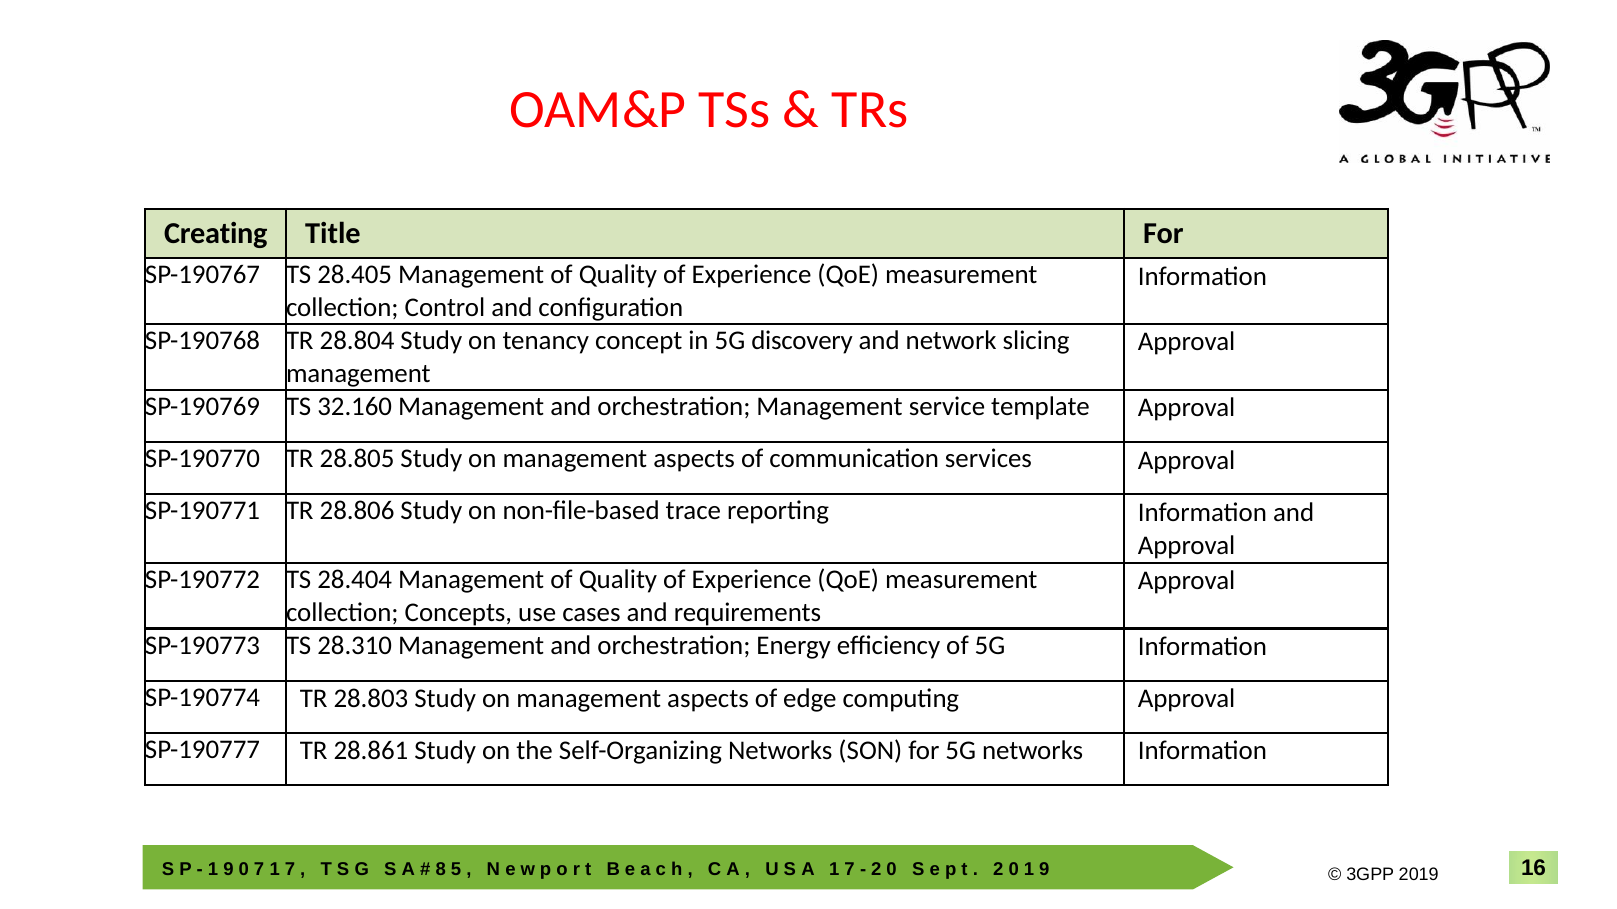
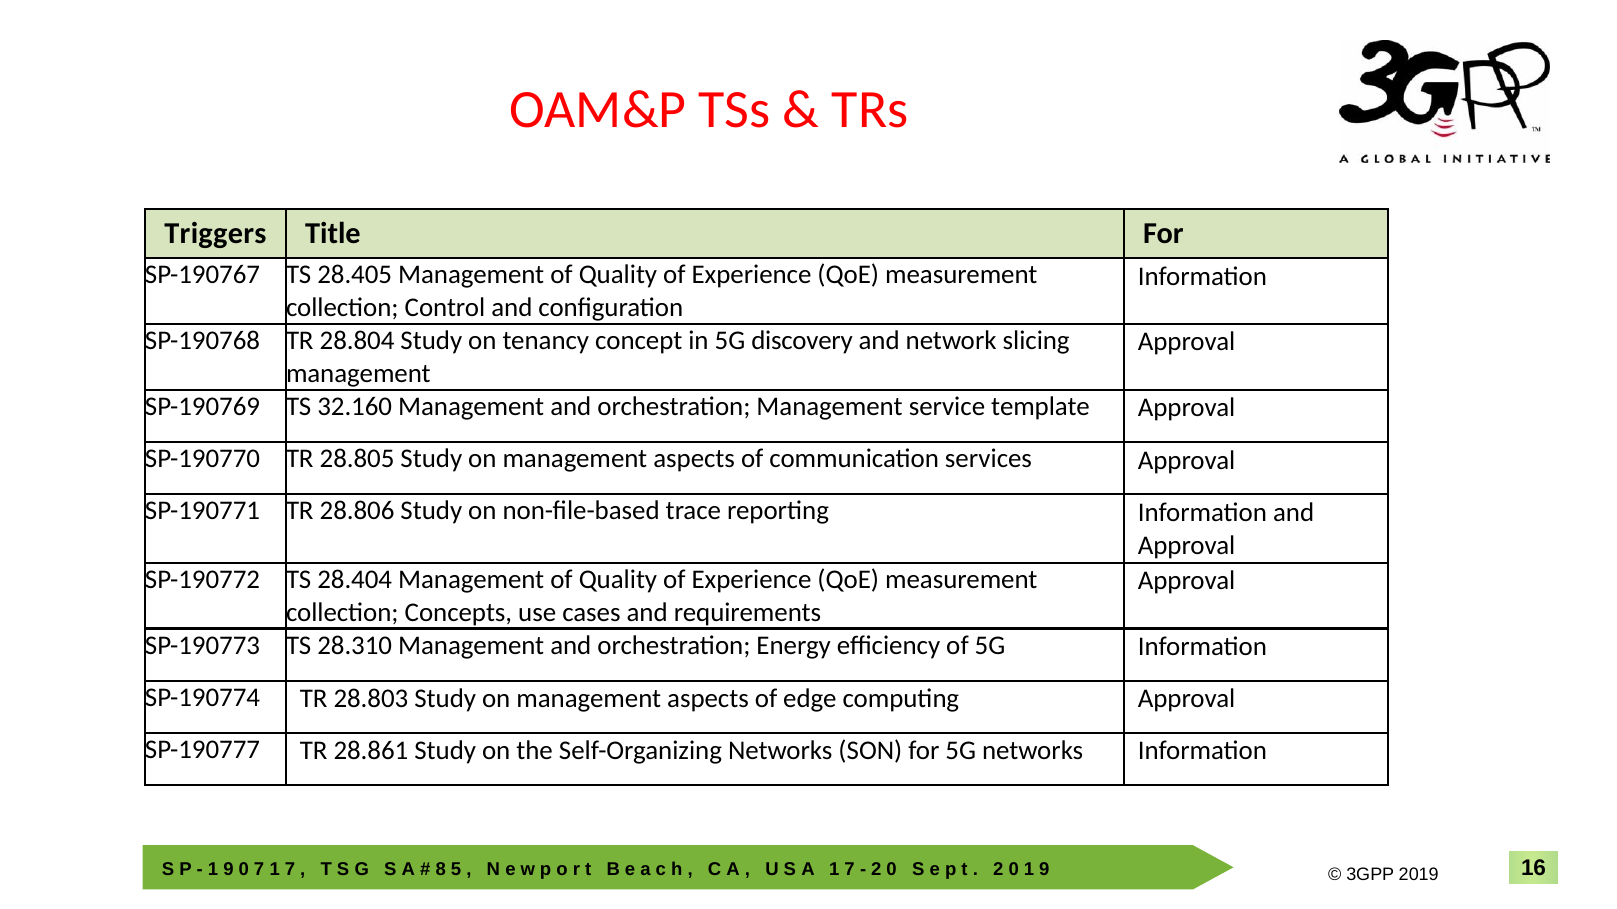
Creating: Creating -> Triggers
